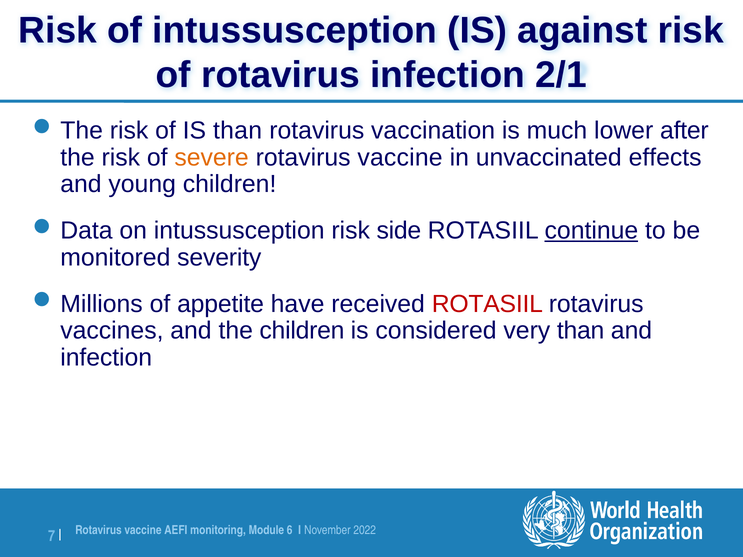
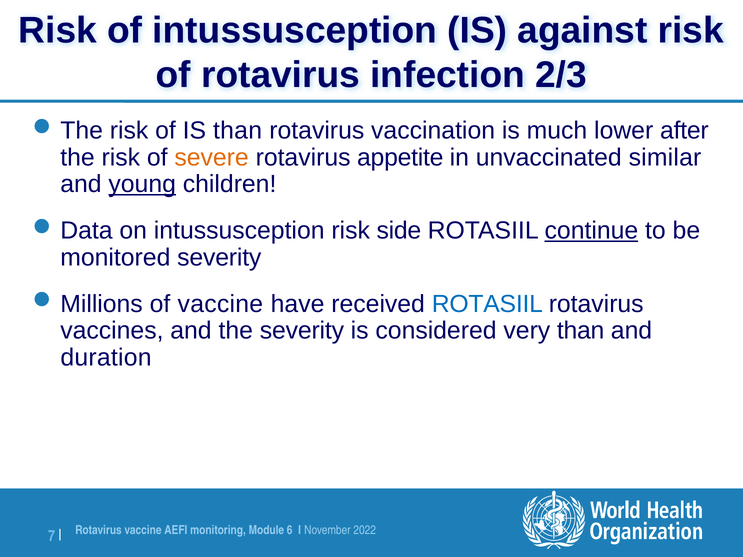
2/1: 2/1 -> 2/3
vaccine at (400, 158): vaccine -> appetite
effects: effects -> similar
young underline: none -> present
of appetite: appetite -> vaccine
ROTASIIL at (487, 304) colour: red -> blue
the children: children -> severity
infection at (106, 358): infection -> duration
